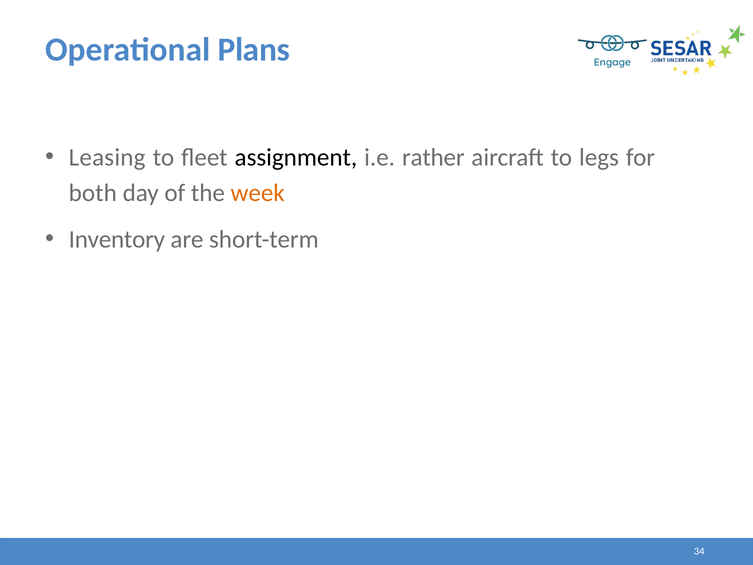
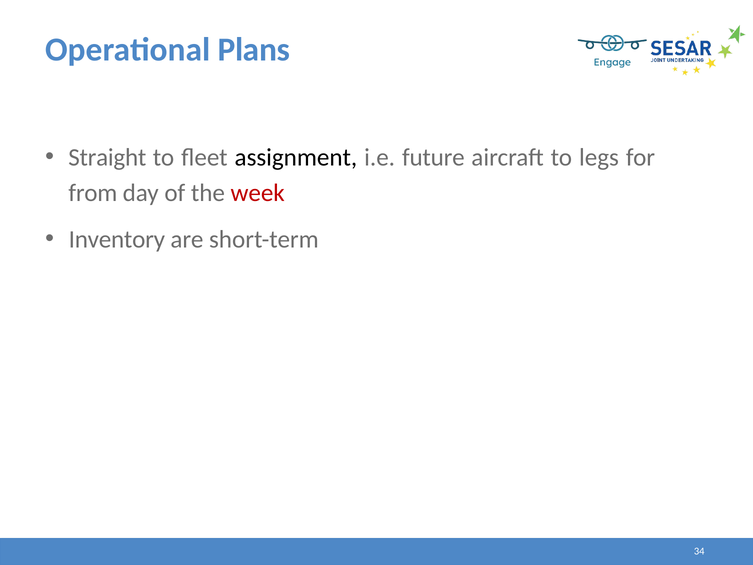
Leasing: Leasing -> Straight
rather: rather -> future
both: both -> from
week colour: orange -> red
